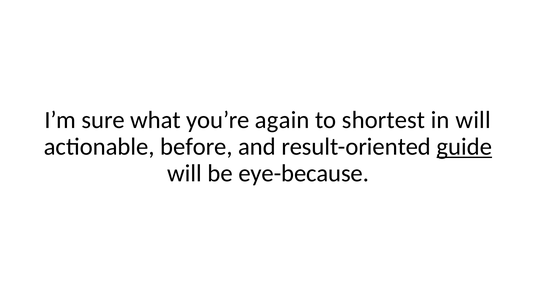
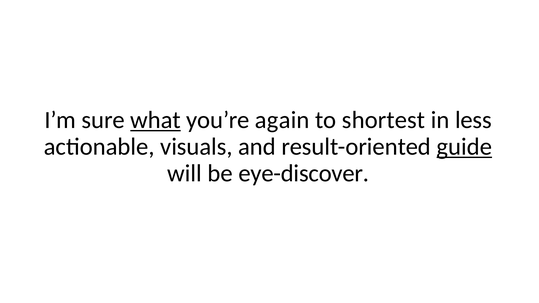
what underline: none -> present
in will: will -> less
before: before -> visuals
eye-because: eye-because -> eye-discover
